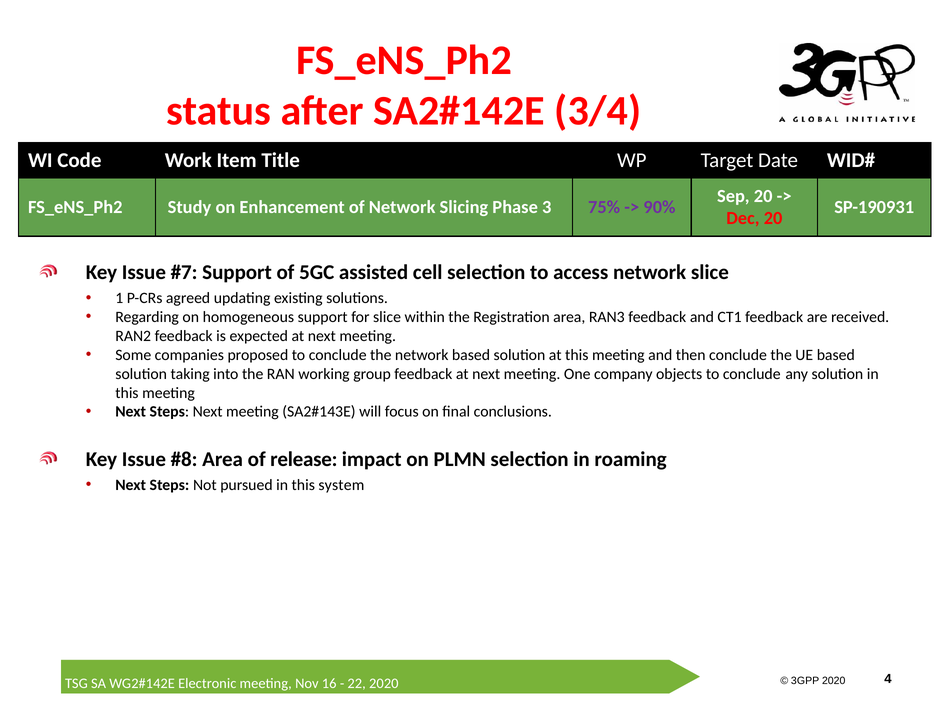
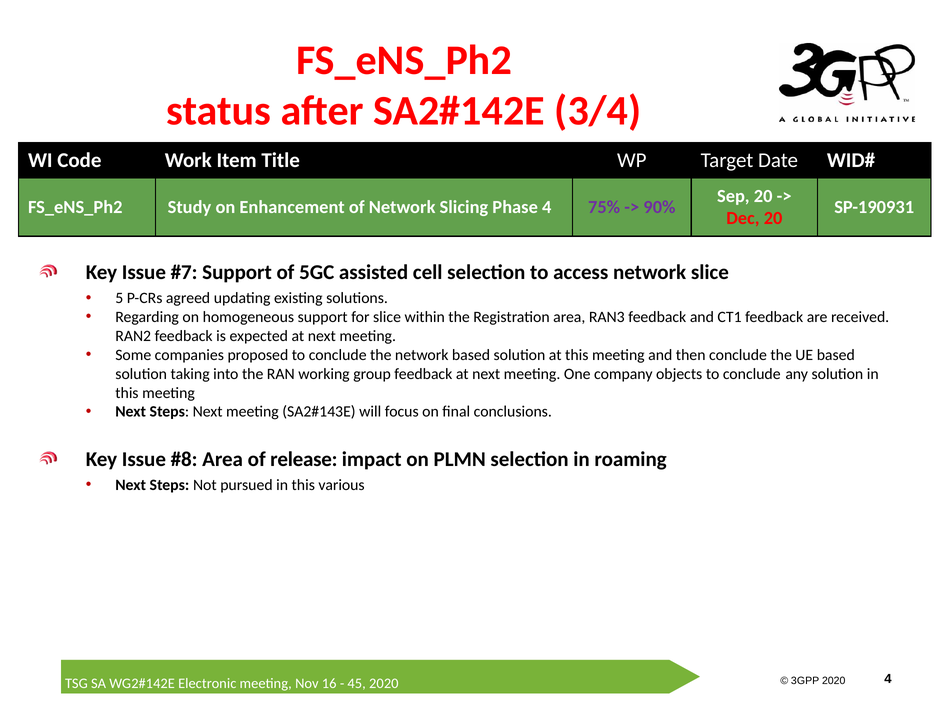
Phase 3: 3 -> 4
1: 1 -> 5
system: system -> various
22: 22 -> 45
